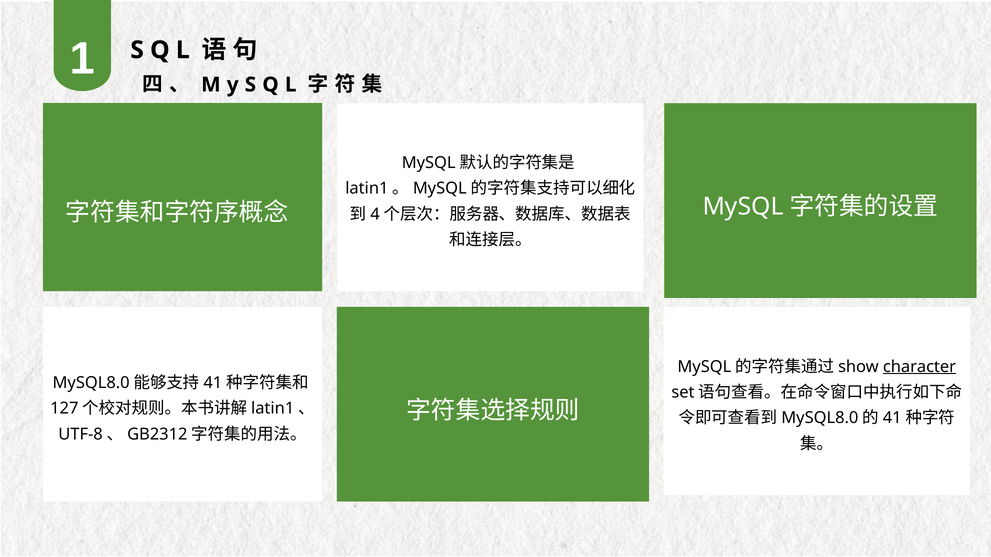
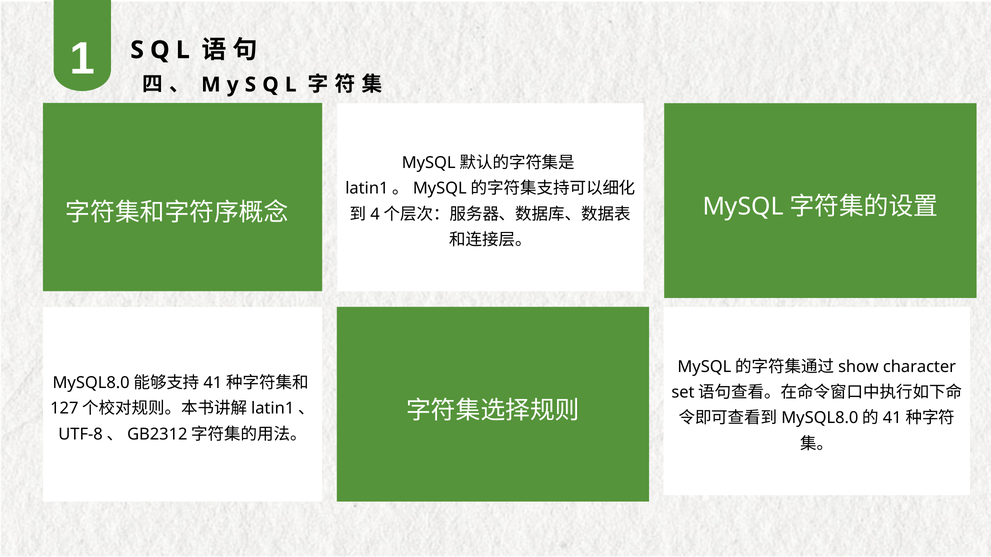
character underline: present -> none
